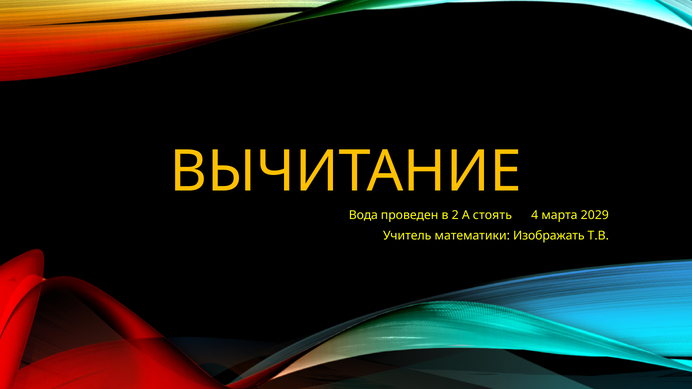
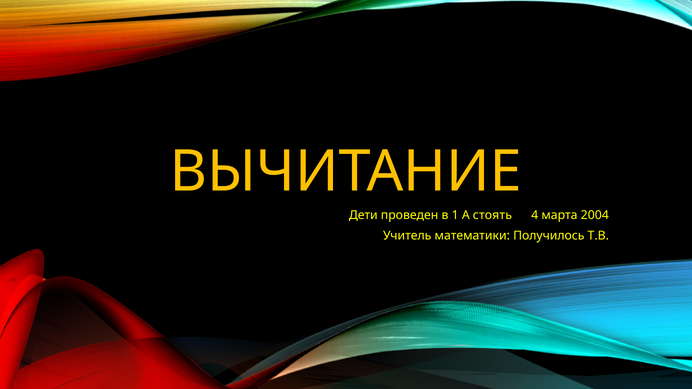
Вода: Вода -> Дети
2: 2 -> 1
2029: 2029 -> 2004
Изображать: Изображать -> Получилось
